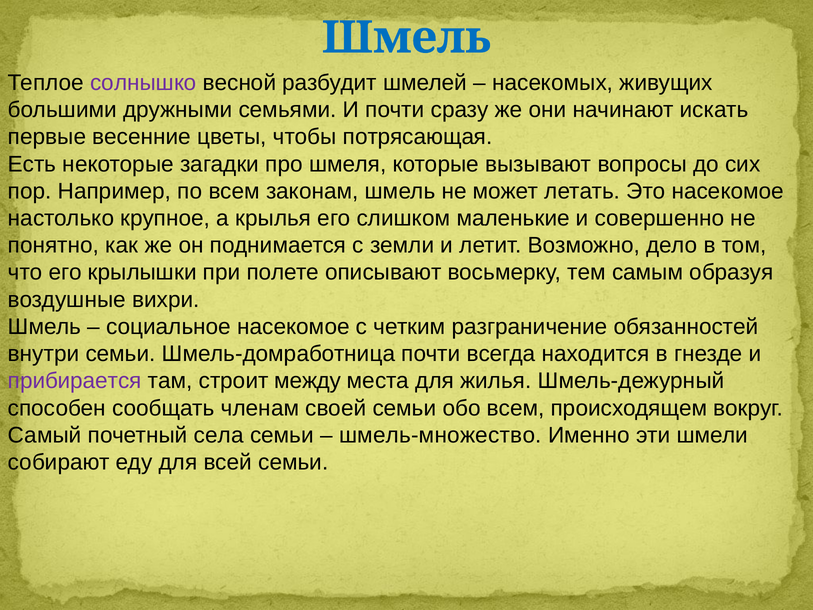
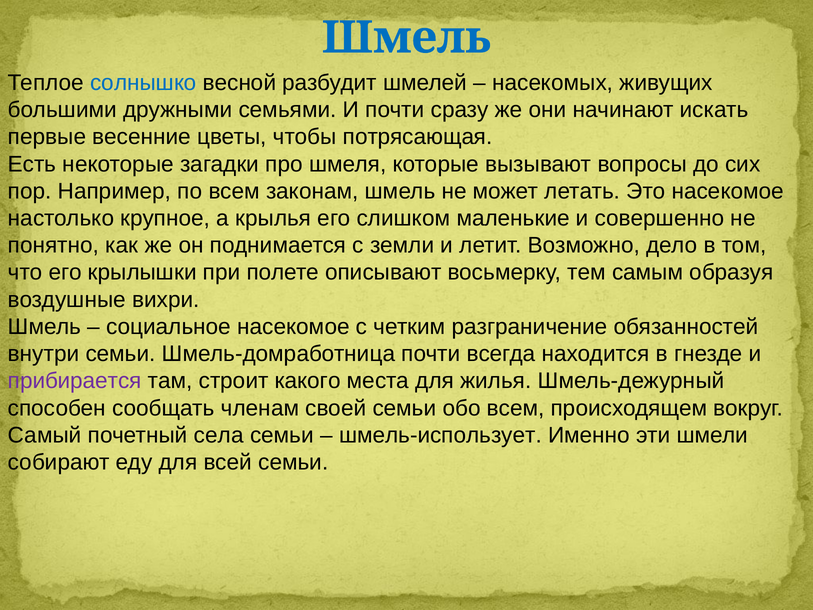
солнышко colour: purple -> blue
между: между -> какого
шмель-множество: шмель-множество -> шмель-использует
